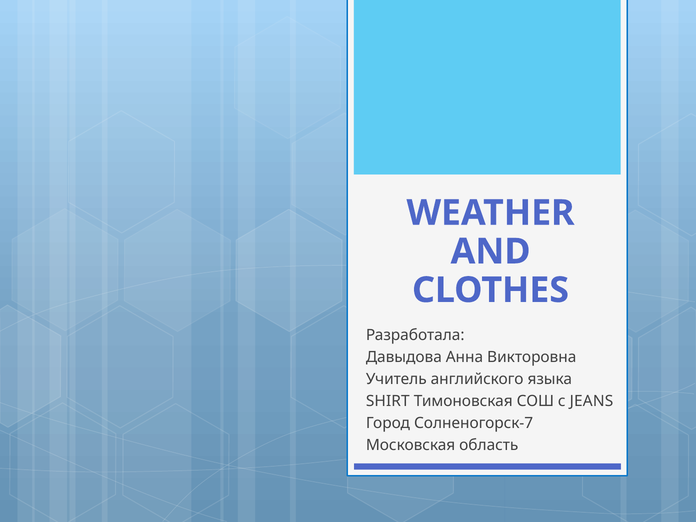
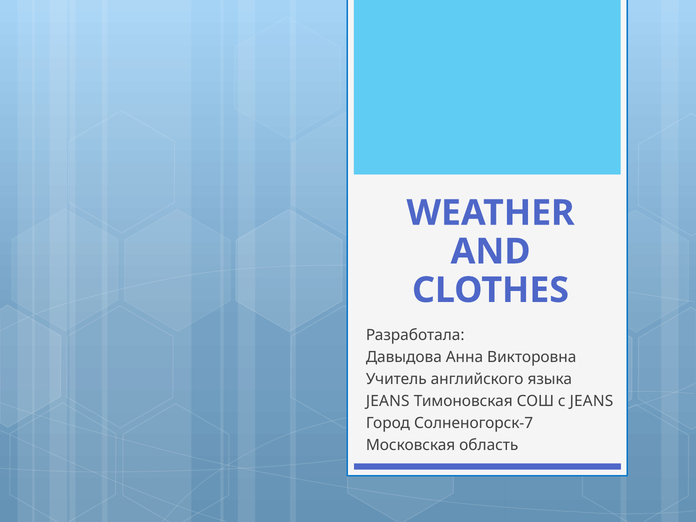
SHIRT at (388, 401): SHIRT -> JEANS
